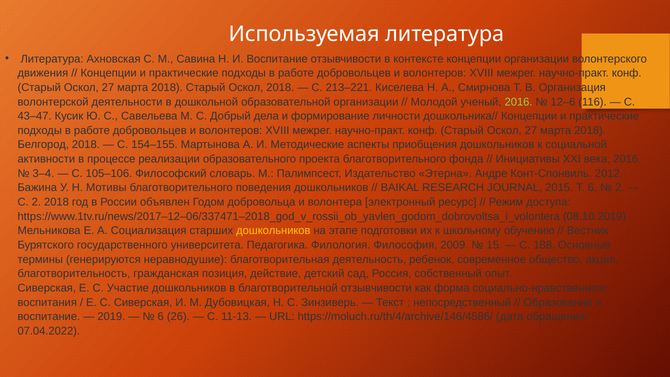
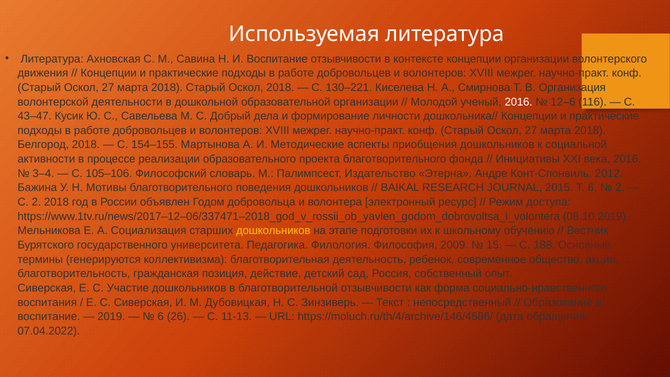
213–221: 213–221 -> 130–221
2016 at (519, 102) colour: light green -> white
неравнодушие: неравнодушие -> коллективизма
